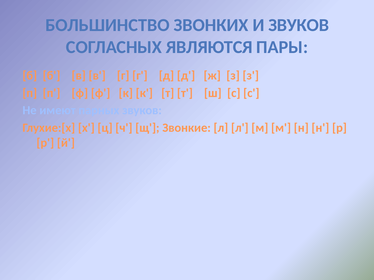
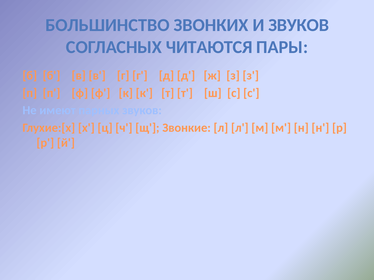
ЯВЛЯЮТСЯ: ЯВЛЯЮТСЯ -> ЧИТАЮТСЯ
